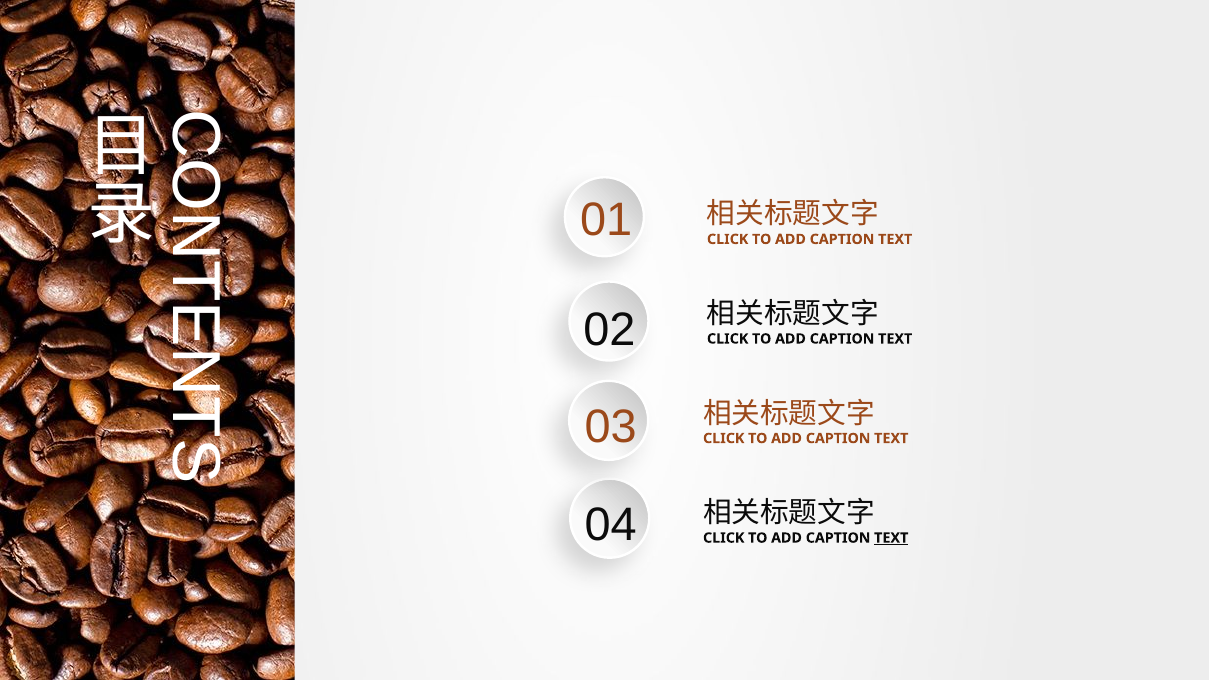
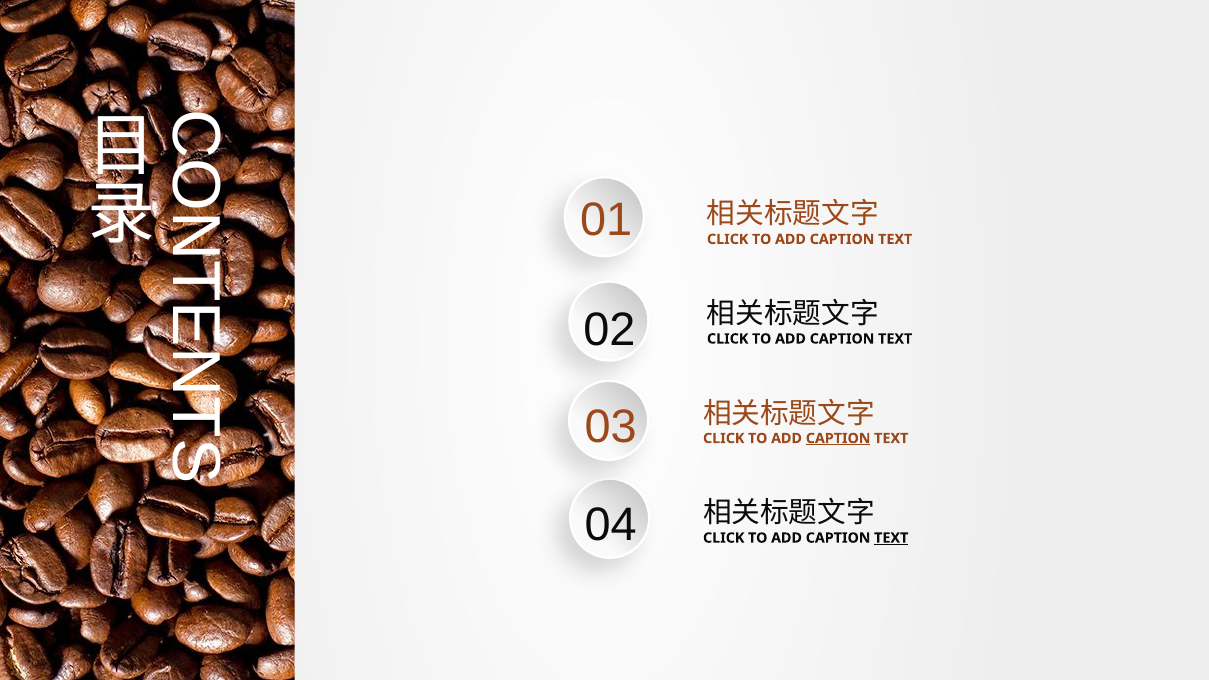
CAPTION at (838, 438) underline: none -> present
